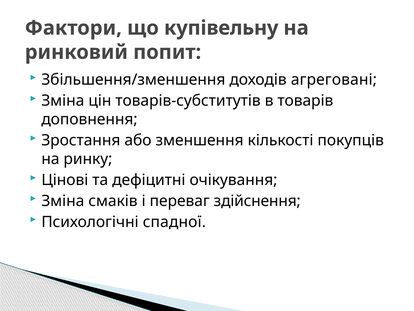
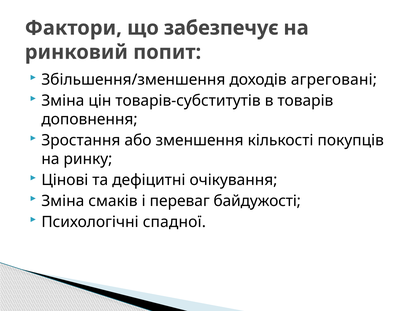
купівельну: купівельну -> забезпечує
здійснення: здійснення -> байдужості
